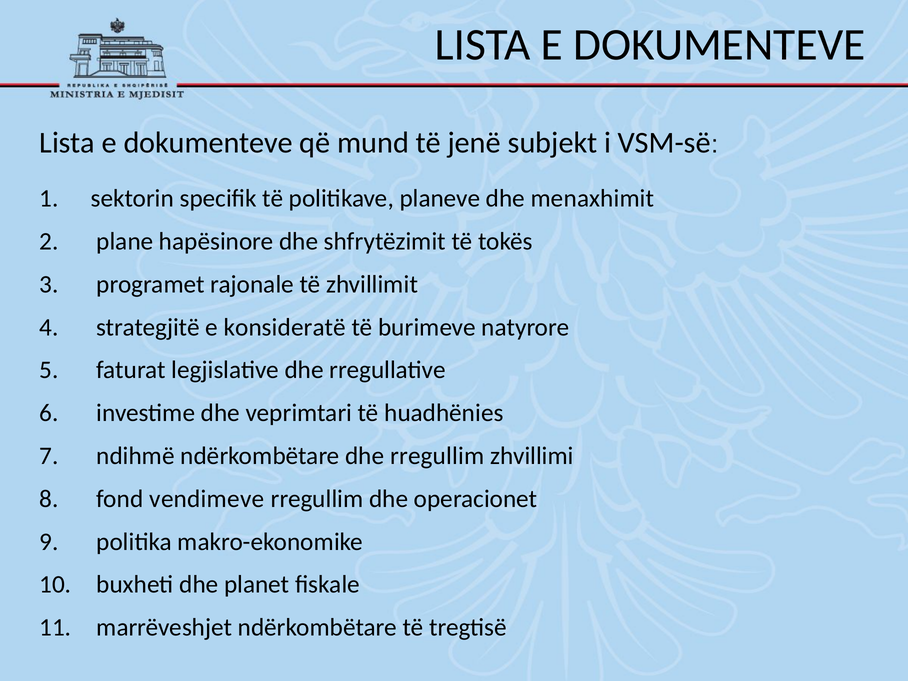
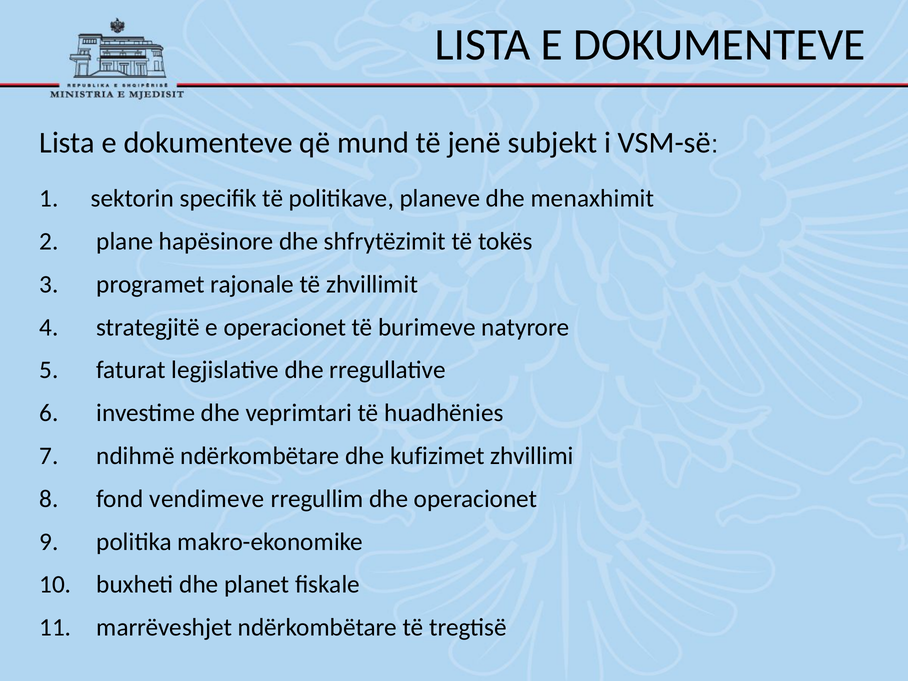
e konsideratë: konsideratë -> operacionet
dhe rregullim: rregullim -> kufizimet
